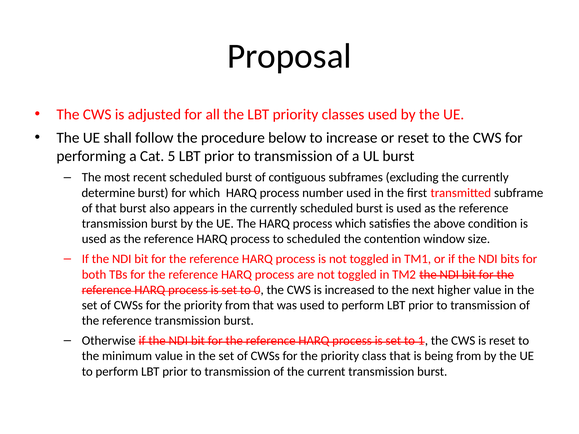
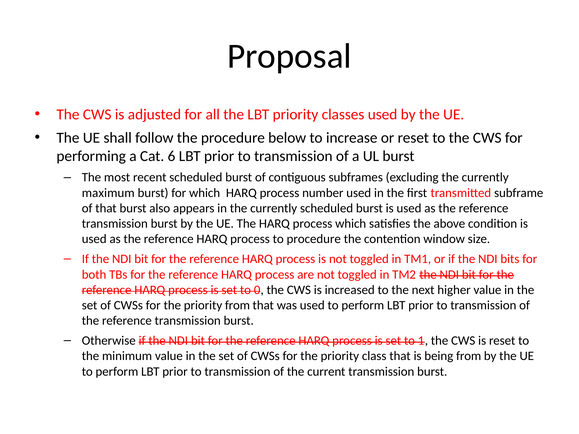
5: 5 -> 6
determine: determine -> maximum
to scheduled: scheduled -> procedure
